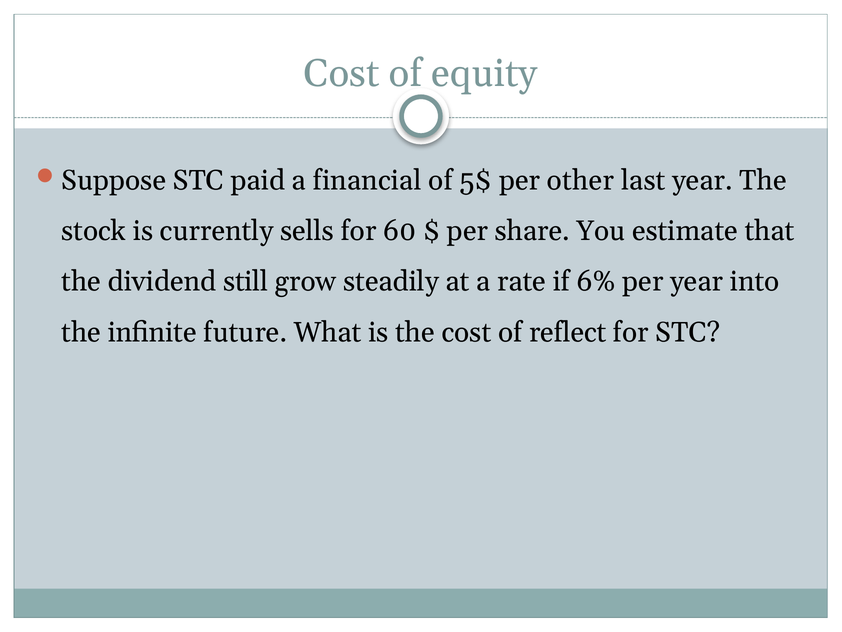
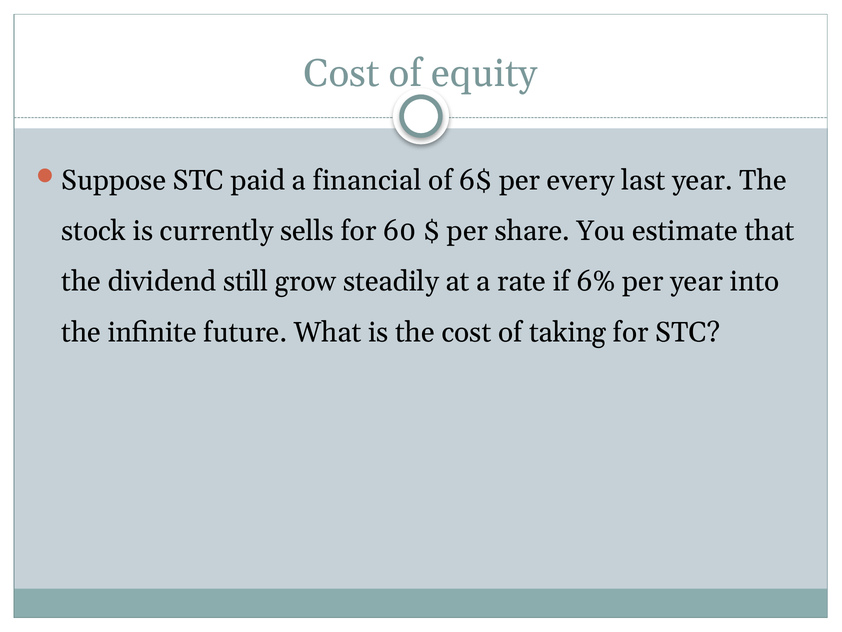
5$: 5$ -> 6$
other: other -> every
reflect: reflect -> taking
